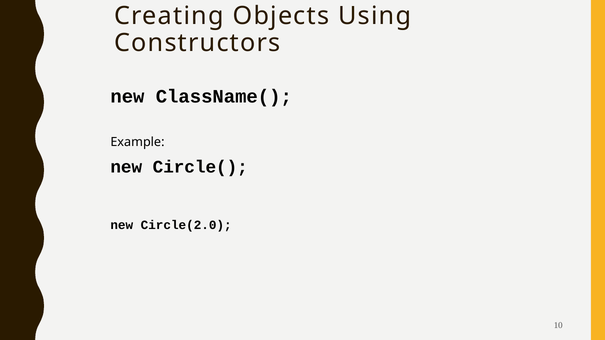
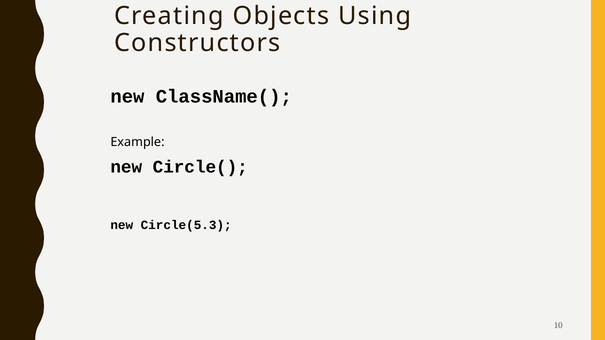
Circle(2.0: Circle(2.0 -> Circle(5.3
